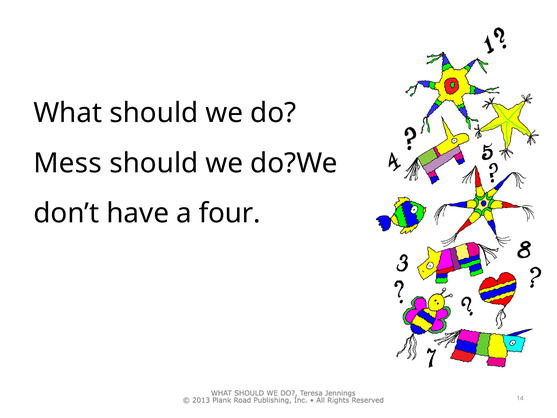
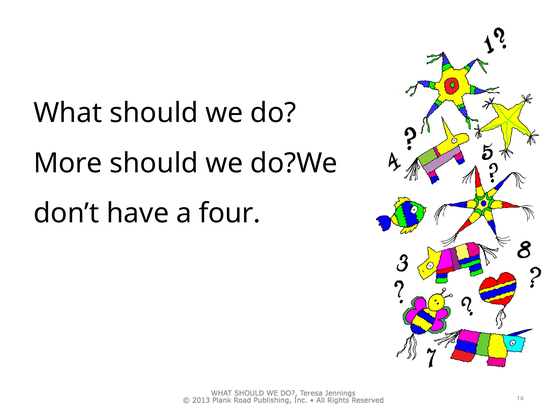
Mess: Mess -> More
